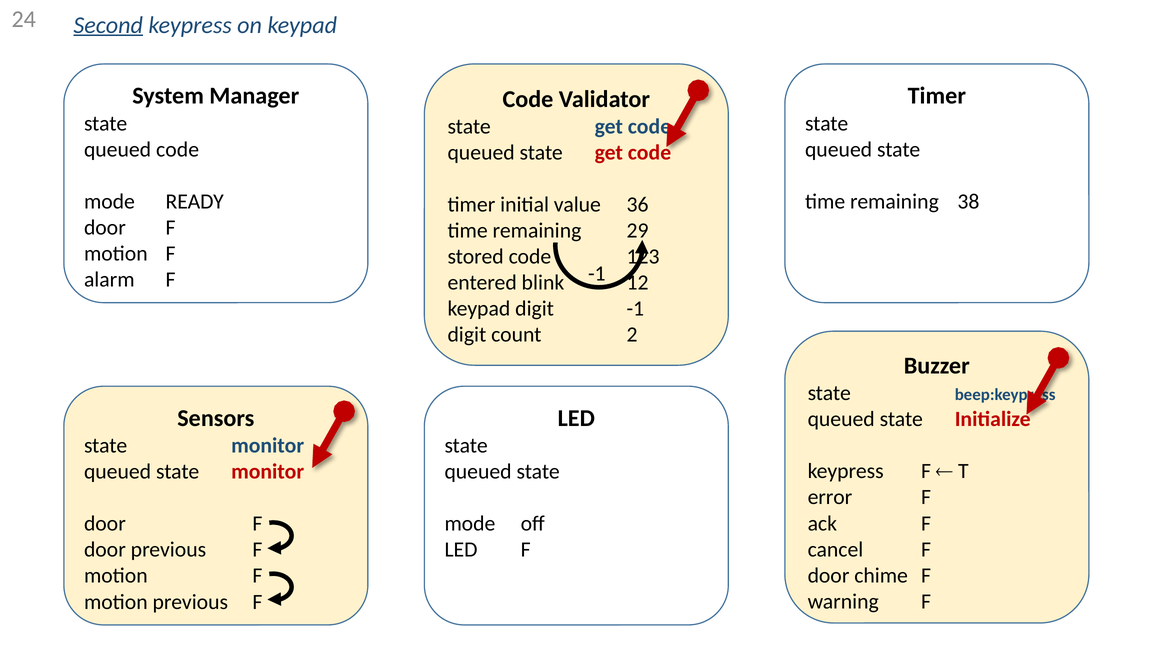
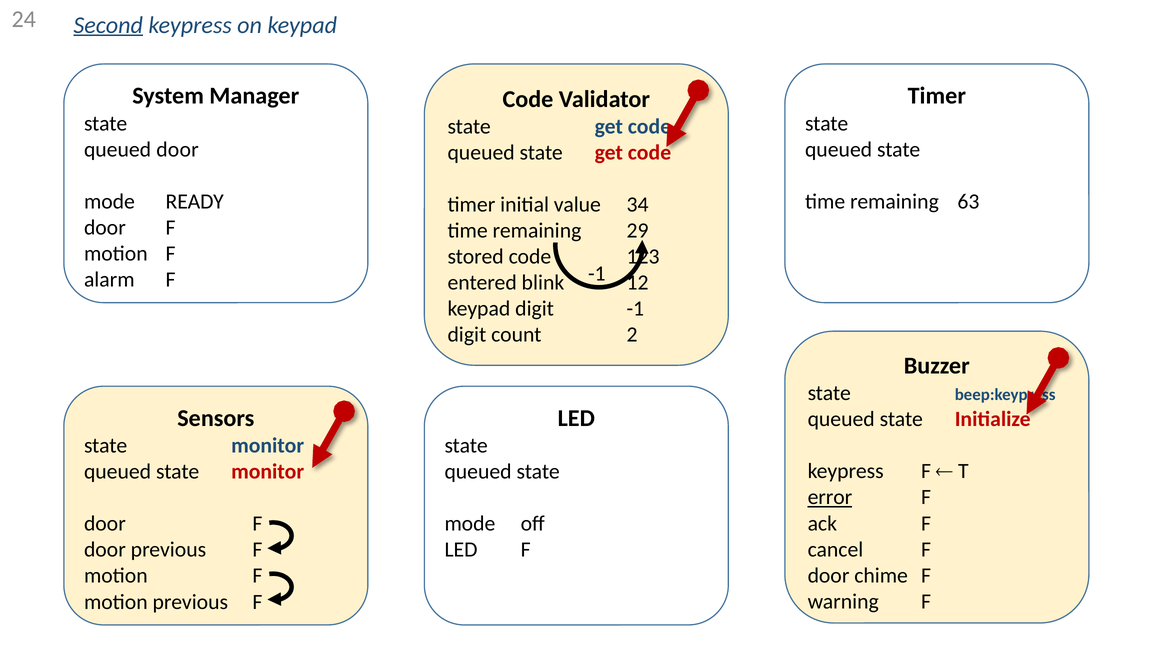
queued code: code -> door
38: 38 -> 63
36: 36 -> 34
error underline: none -> present
